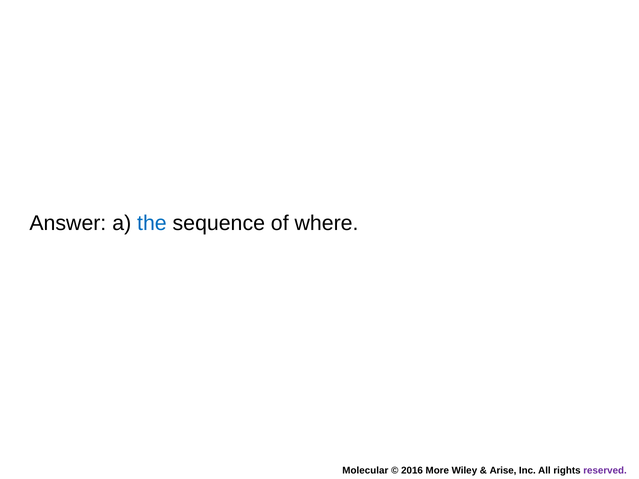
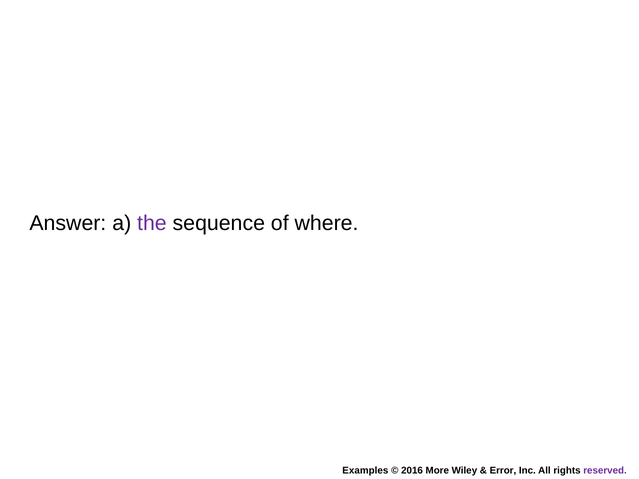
the colour: blue -> purple
Molecular: Molecular -> Examples
Arise: Arise -> Error
